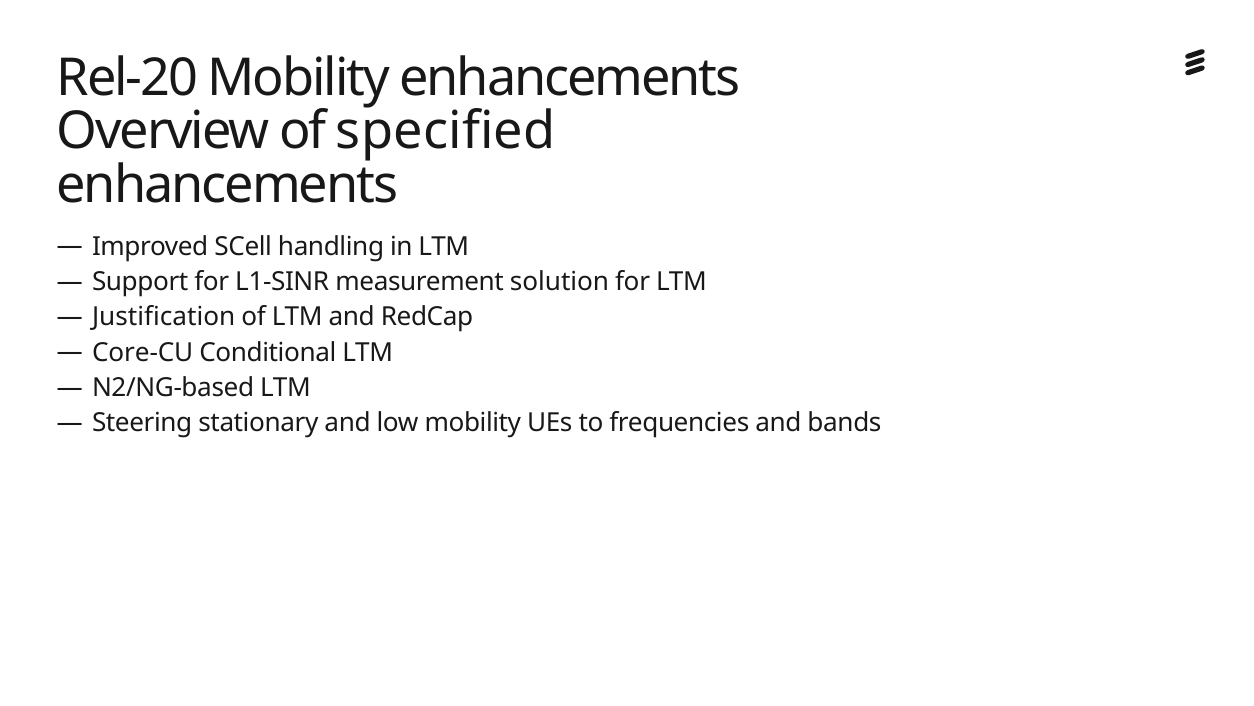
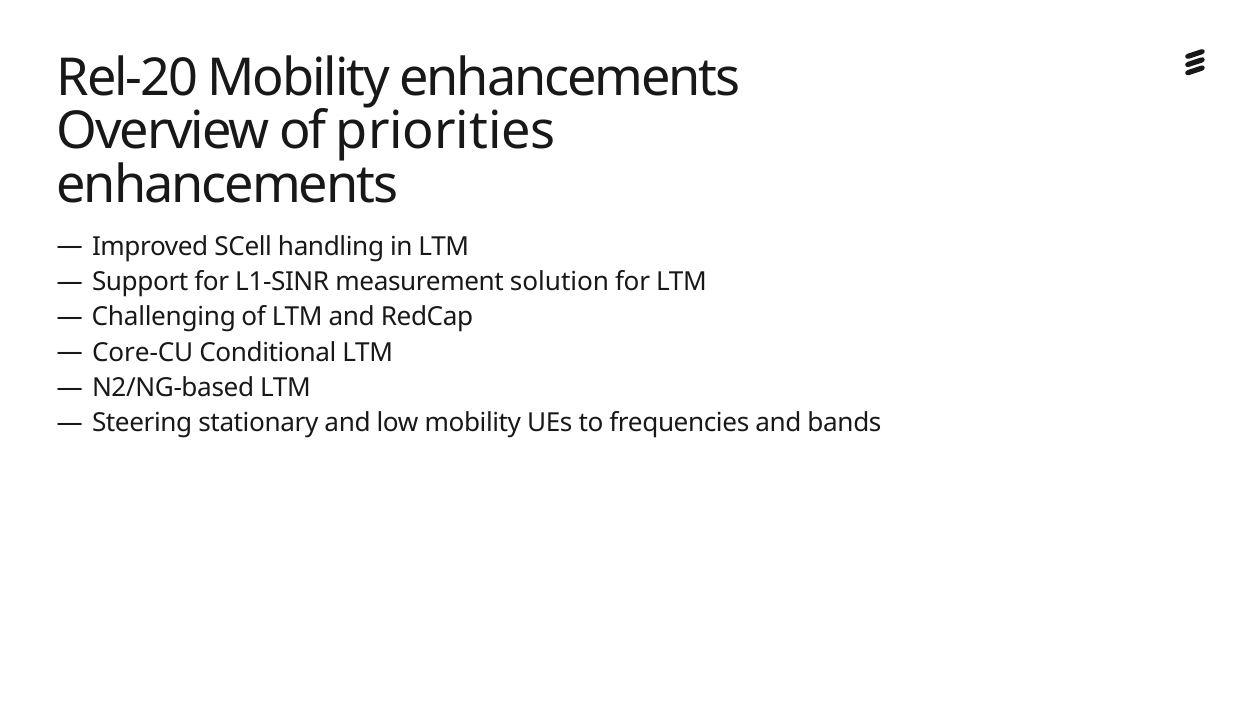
specified: specified -> priorities
Justification: Justification -> Challenging
